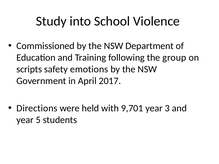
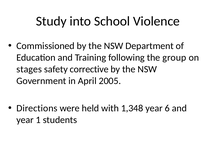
scripts: scripts -> stages
emotions: emotions -> corrective
2017: 2017 -> 2005
9,701: 9,701 -> 1,348
3: 3 -> 6
5: 5 -> 1
